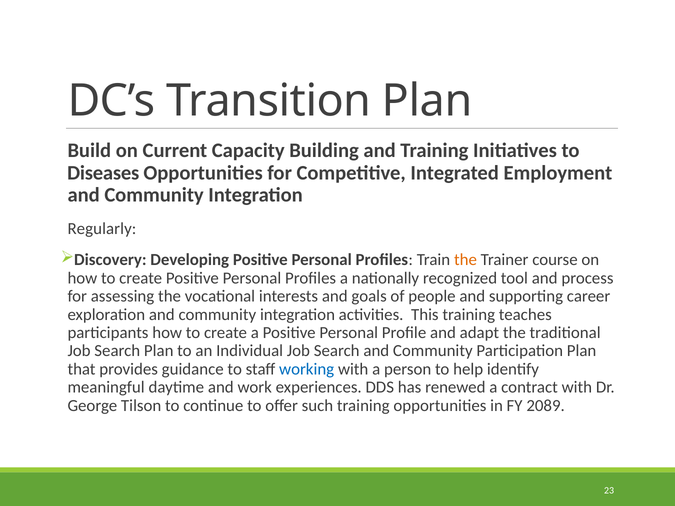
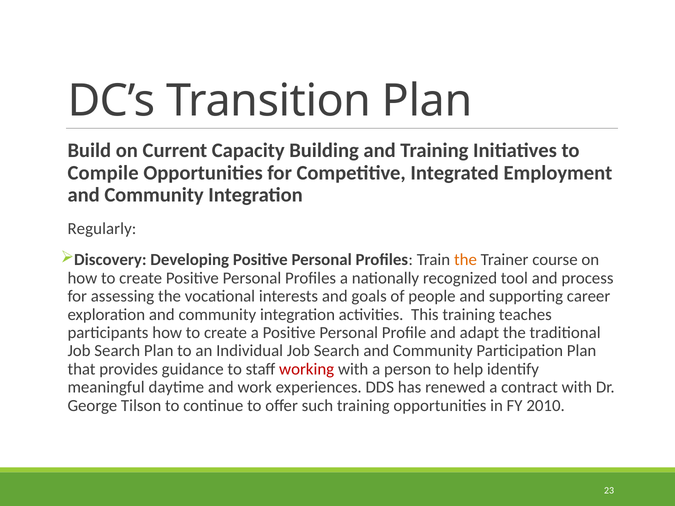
Diseases: Diseases -> Compile
working colour: blue -> red
2089: 2089 -> 2010
